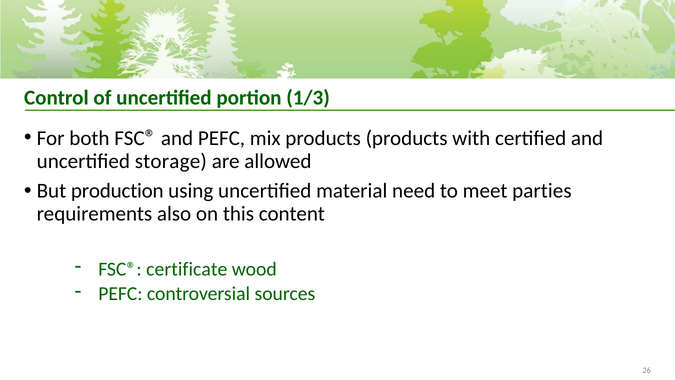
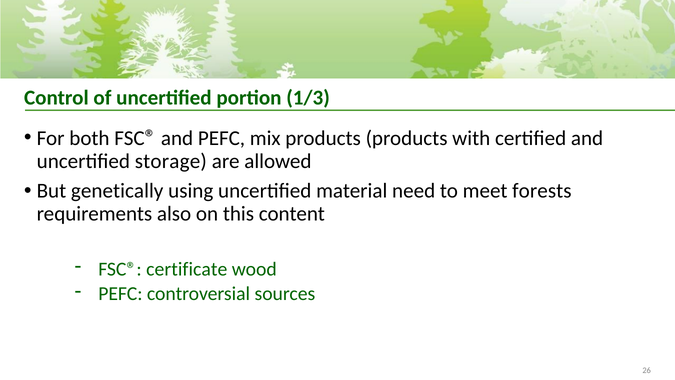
production: production -> genetically
parties: parties -> forests
